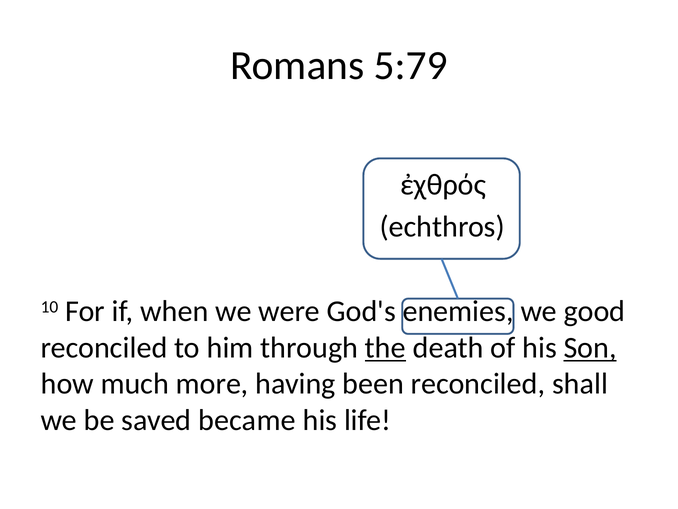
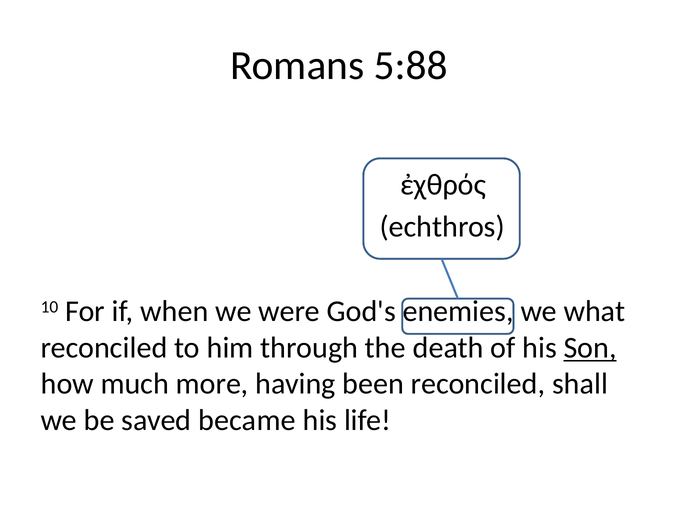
5:79: 5:79 -> 5:88
good: good -> what
the underline: present -> none
